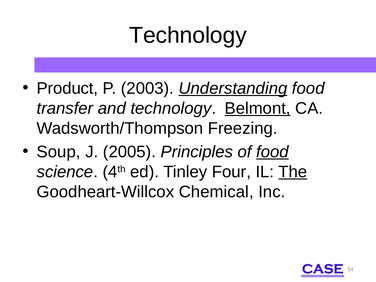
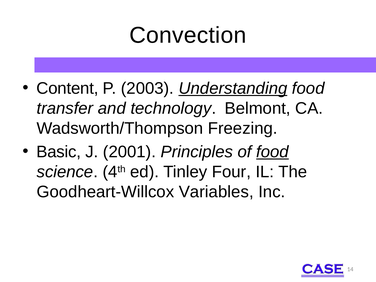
Technology at (188, 35): Technology -> Convection
Product: Product -> Content
Belmont underline: present -> none
Soup: Soup -> Basic
2005: 2005 -> 2001
The underline: present -> none
Chemical: Chemical -> Variables
